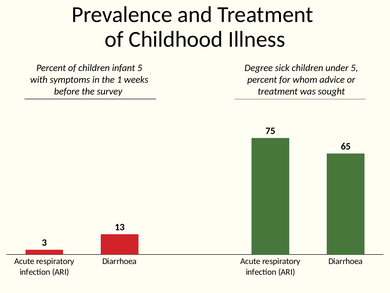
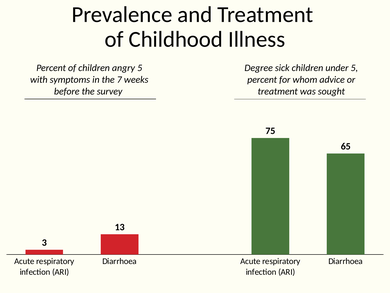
infant: infant -> angry
1: 1 -> 7
